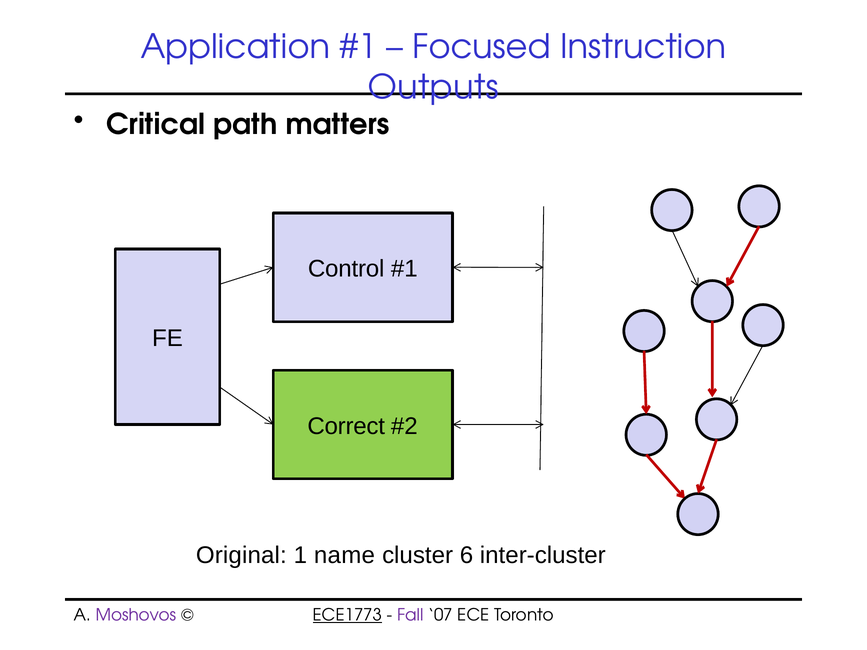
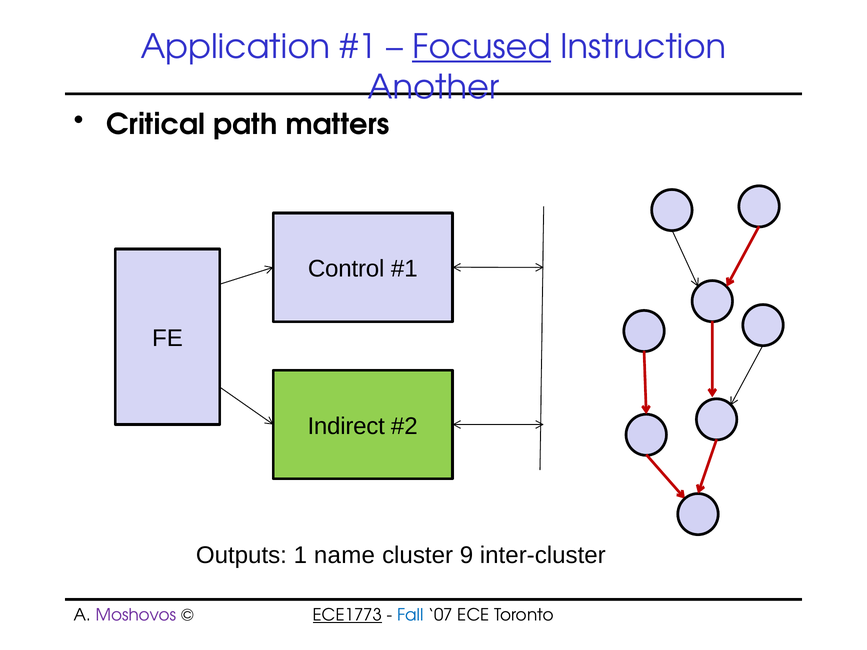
Focused underline: none -> present
Outputs: Outputs -> Another
Correct: Correct -> Indirect
Original: Original -> Outputs
6: 6 -> 9
Fall colour: purple -> blue
